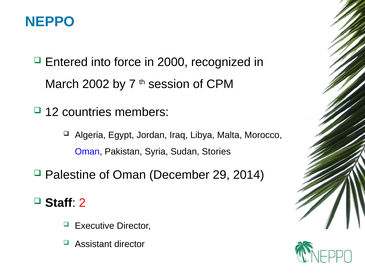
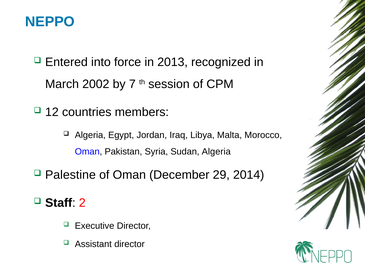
2000: 2000 -> 2013
Sudan Stories: Stories -> Algeria
